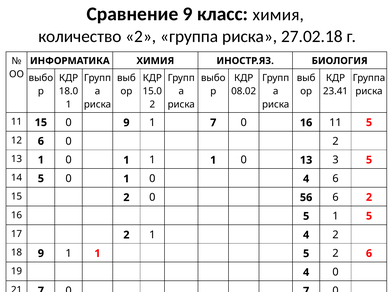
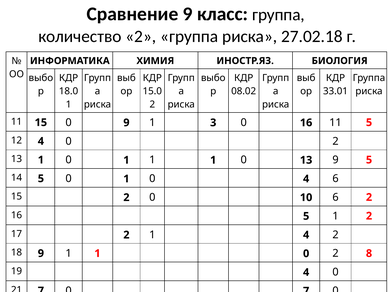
класс химия: химия -> группа
23.41: 23.41 -> 33.01
1 7: 7 -> 3
12 6: 6 -> 4
13 3: 3 -> 9
56: 56 -> 10
5 1 5: 5 -> 2
9 1 1 5: 5 -> 0
2 6: 6 -> 8
